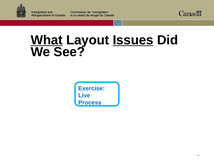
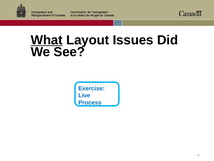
Issues underline: present -> none
